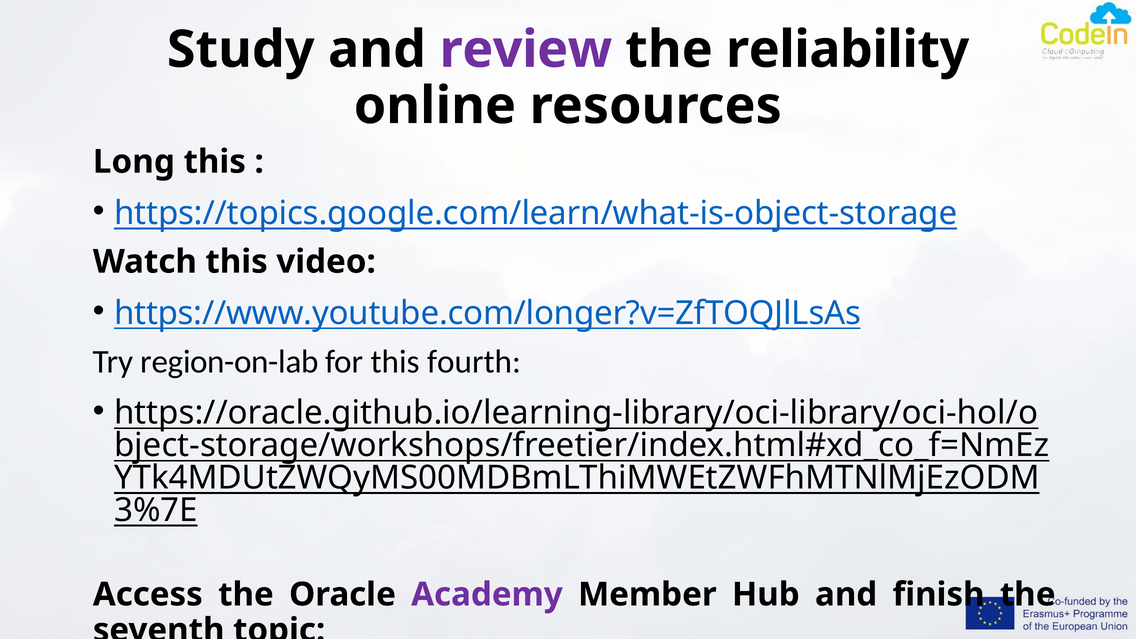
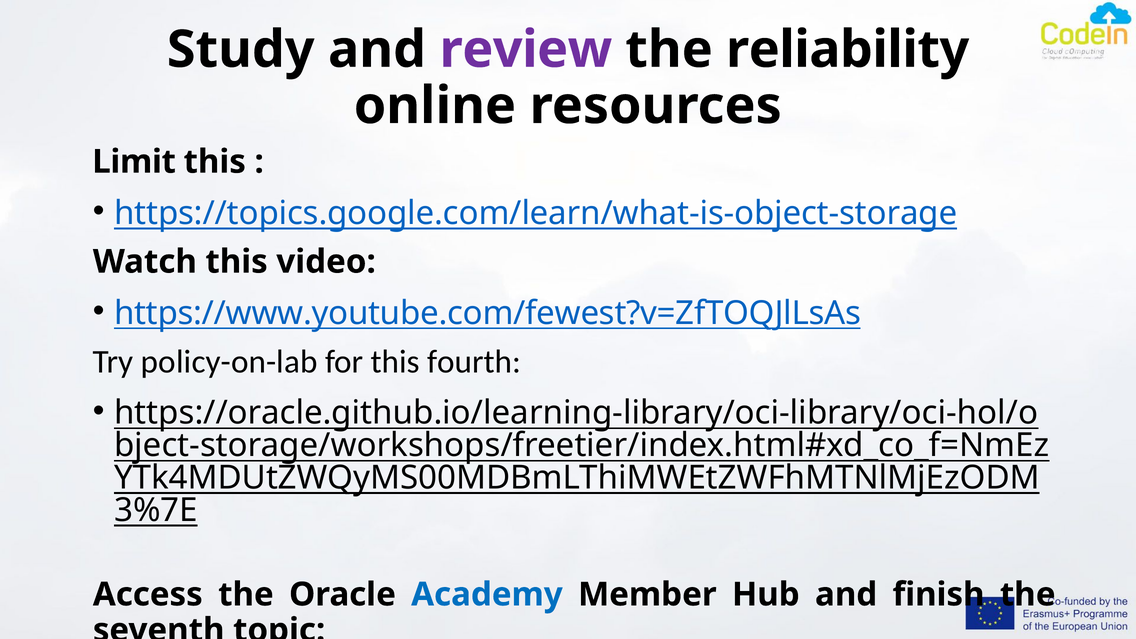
Long: Long -> Limit
https://www.youtube.com/longer?v=ZfTOQJlLsAs: https://www.youtube.com/longer?v=ZfTOQJlLsAs -> https://www.youtube.com/fewest?v=ZfTOQJlLsAs
region-on-lab: region-on-lab -> policy-on-lab
Academy colour: purple -> blue
